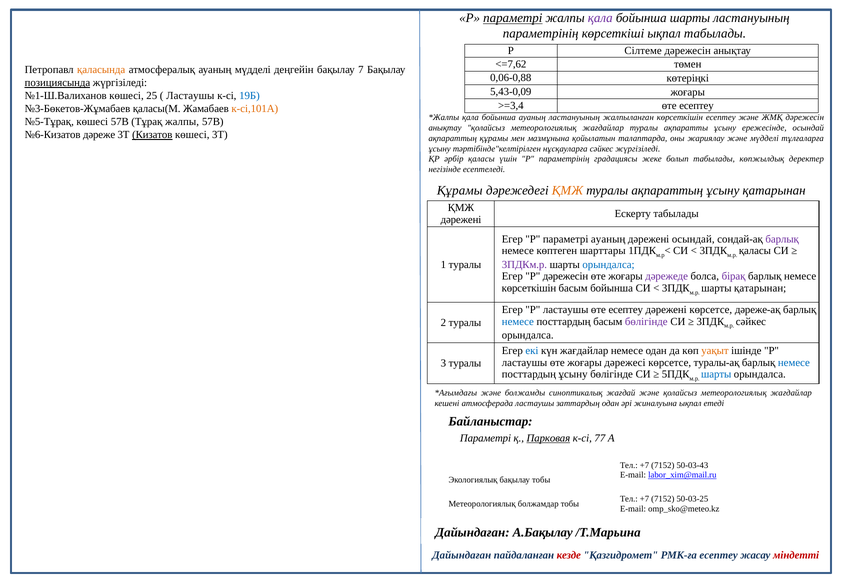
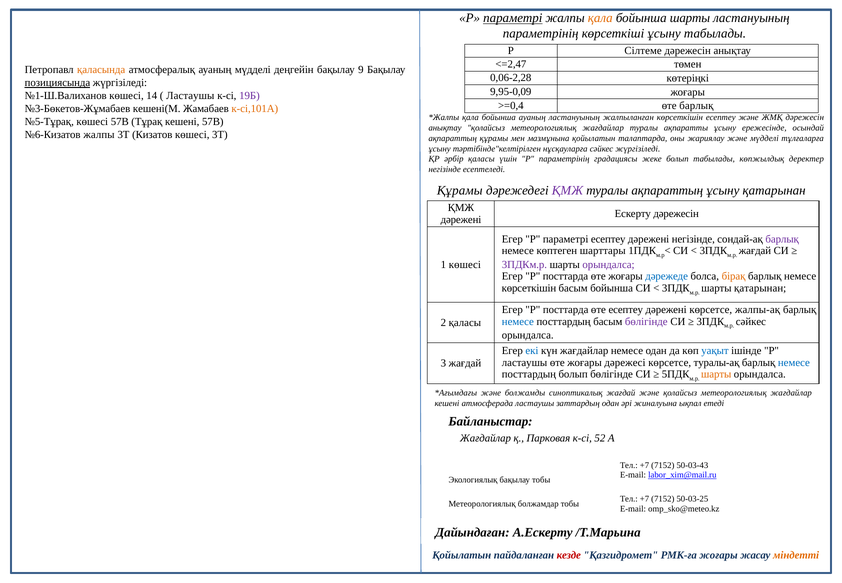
қала at (600, 18) colour: purple -> orange
көрсеткіші ықпал: ықпал -> ұсыну
<=7,62: <=7,62 -> <=2,47
7: 7 -> 9
0,06-0,88: 0,06-0,88 -> 0,06-2,28
5,43-0,09: 5,43-0,09 -> 9,95-0,09
25: 25 -> 14
19Б colour: blue -> purple
>=3,4: >=3,4 -> >=0,4
есептеу at (696, 106): есептеу -> барлық
қаласы(М: қаласы(М -> кешені(М
Тұрақ жалпы: жалпы -> кешені
№6-Кизатов дәреже: дәреже -> жалпы
Кизатов underline: present -> none
ҚМЖ at (567, 191) colour: orange -> purple
Ескерту табылады: табылады -> дәрежесін
параметрі ауаның: ауаның -> есептеу
дәрежені осындай: осындай -> негізінде
қаласы at (755, 251): қаласы -> жағдай
1 туралы: туралы -> көшесі
орындалса at (609, 264) colour: blue -> purple
P дәрежесін: дәрежесін -> посттарда
дәрежеде colour: purple -> blue
бірақ colour: purple -> orange
Егер Р ластаушы: ластаушы -> посттарда
дәреже-ақ: дәреже-ақ -> жалпы-ақ
2 туралы: туралы -> қаласы
уақыт colour: orange -> blue
3 туралы: туралы -> жағдай
посттардың ұсыну: ұсыну -> болып
шарты at (716, 374) colour: blue -> orange
Параметрі at (485, 438): Параметрі -> Жағдайлар
Парковая underline: present -> none
77: 77 -> 52
А.Бақылау: А.Бақылау -> А.Ескерту
Дайындаған at (462, 555): Дайындаған -> Қойылатын
РМК-ға есептеу: есептеу -> жоғары
міндетті colour: red -> orange
